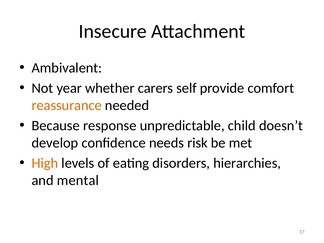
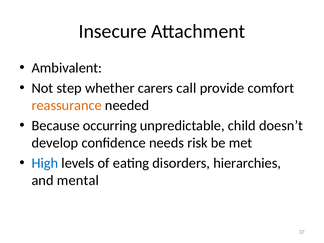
year: year -> step
self: self -> call
response: response -> occurring
High colour: orange -> blue
